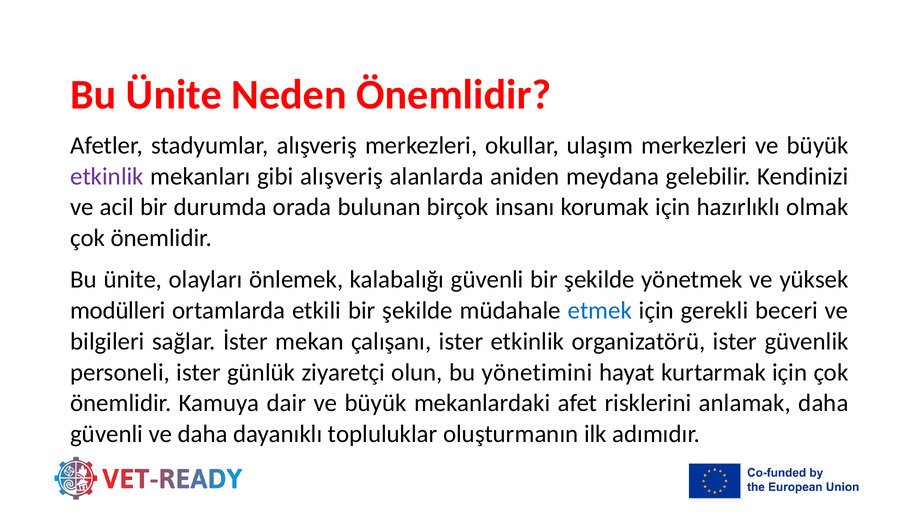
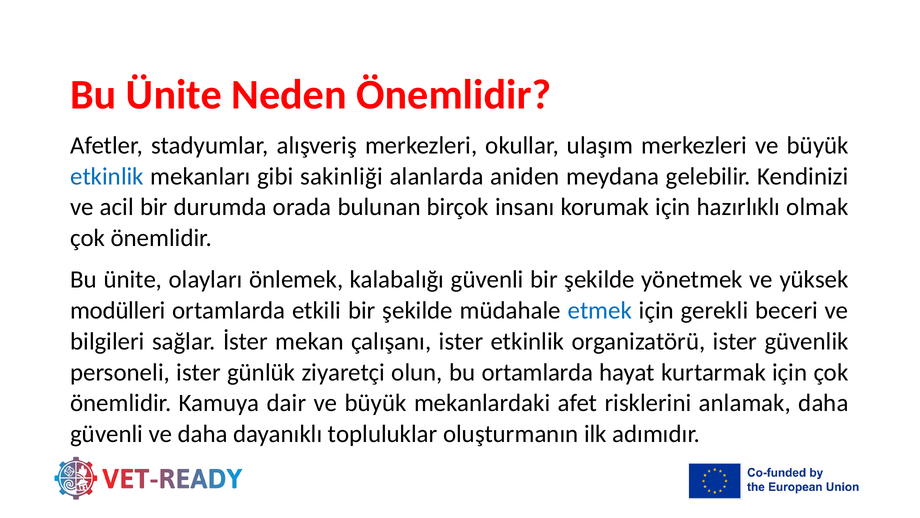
etkinlik at (107, 176) colour: purple -> blue
gibi alışveriş: alışveriş -> sakinliği
bu yönetimini: yönetimini -> ortamlarda
